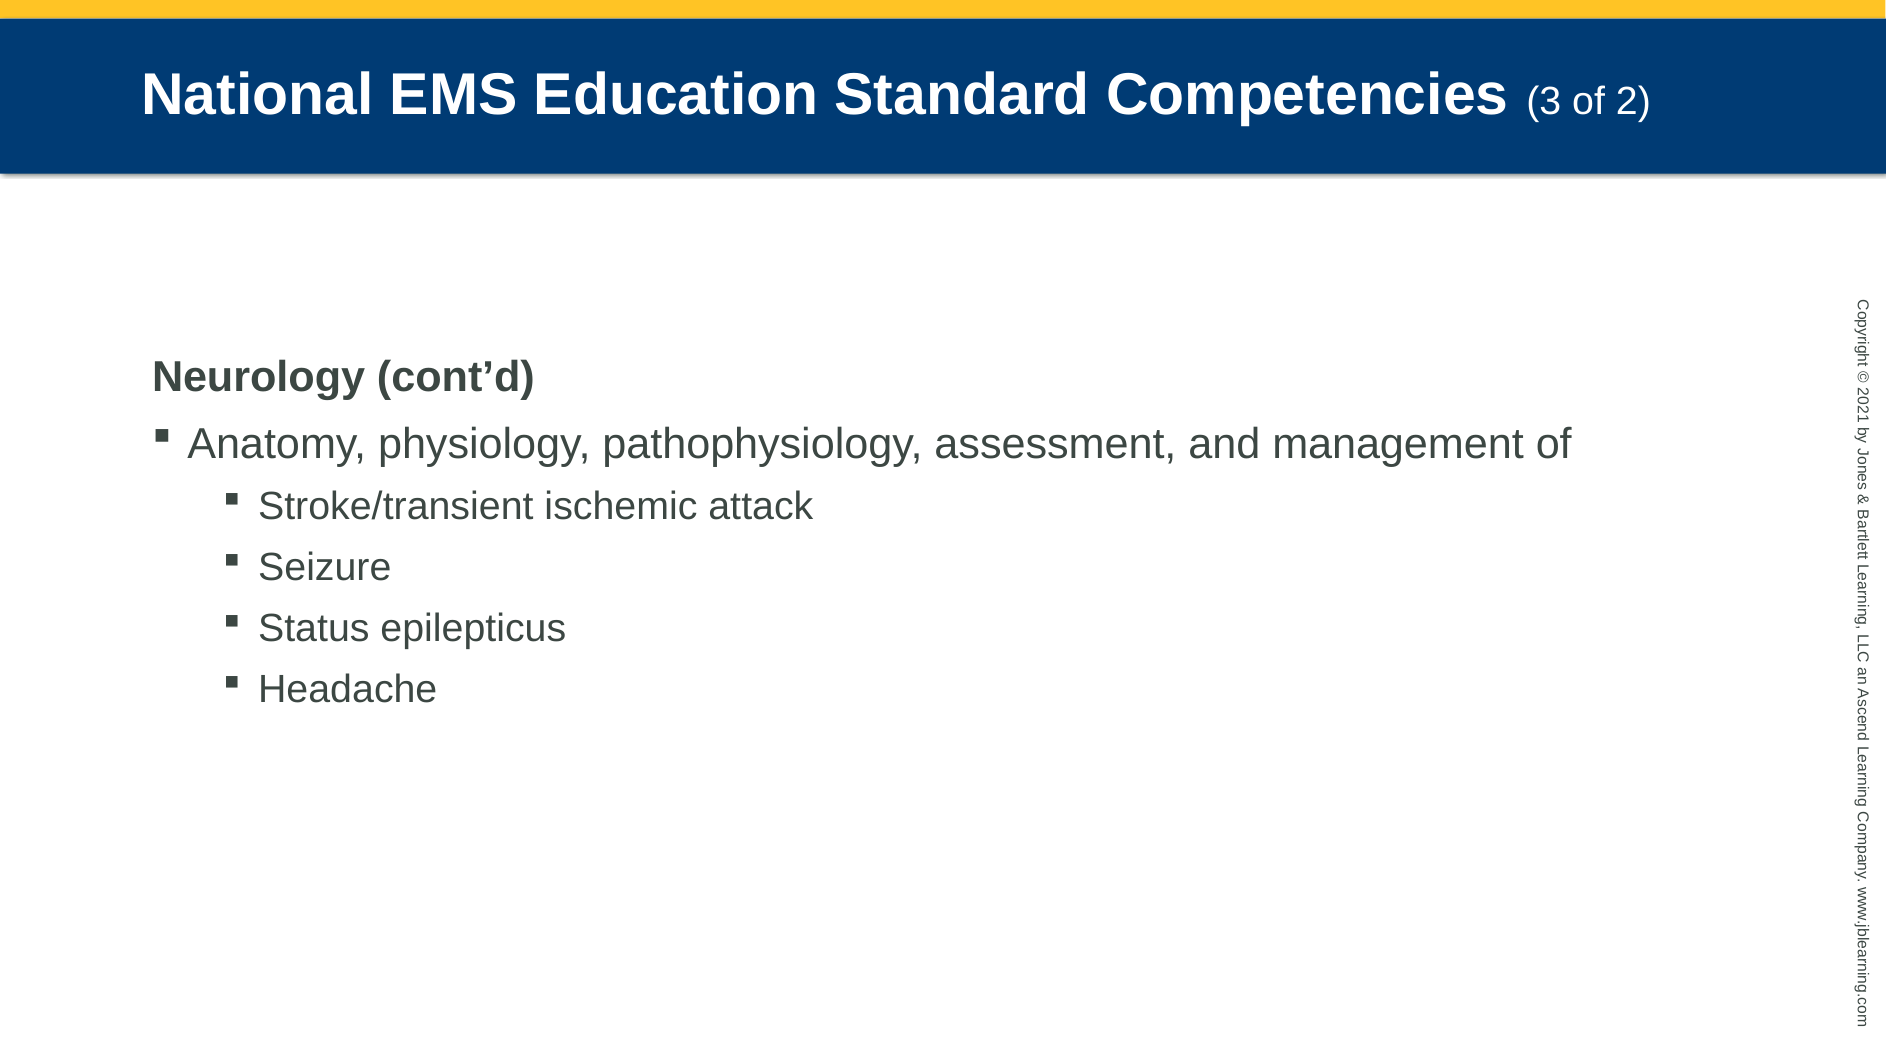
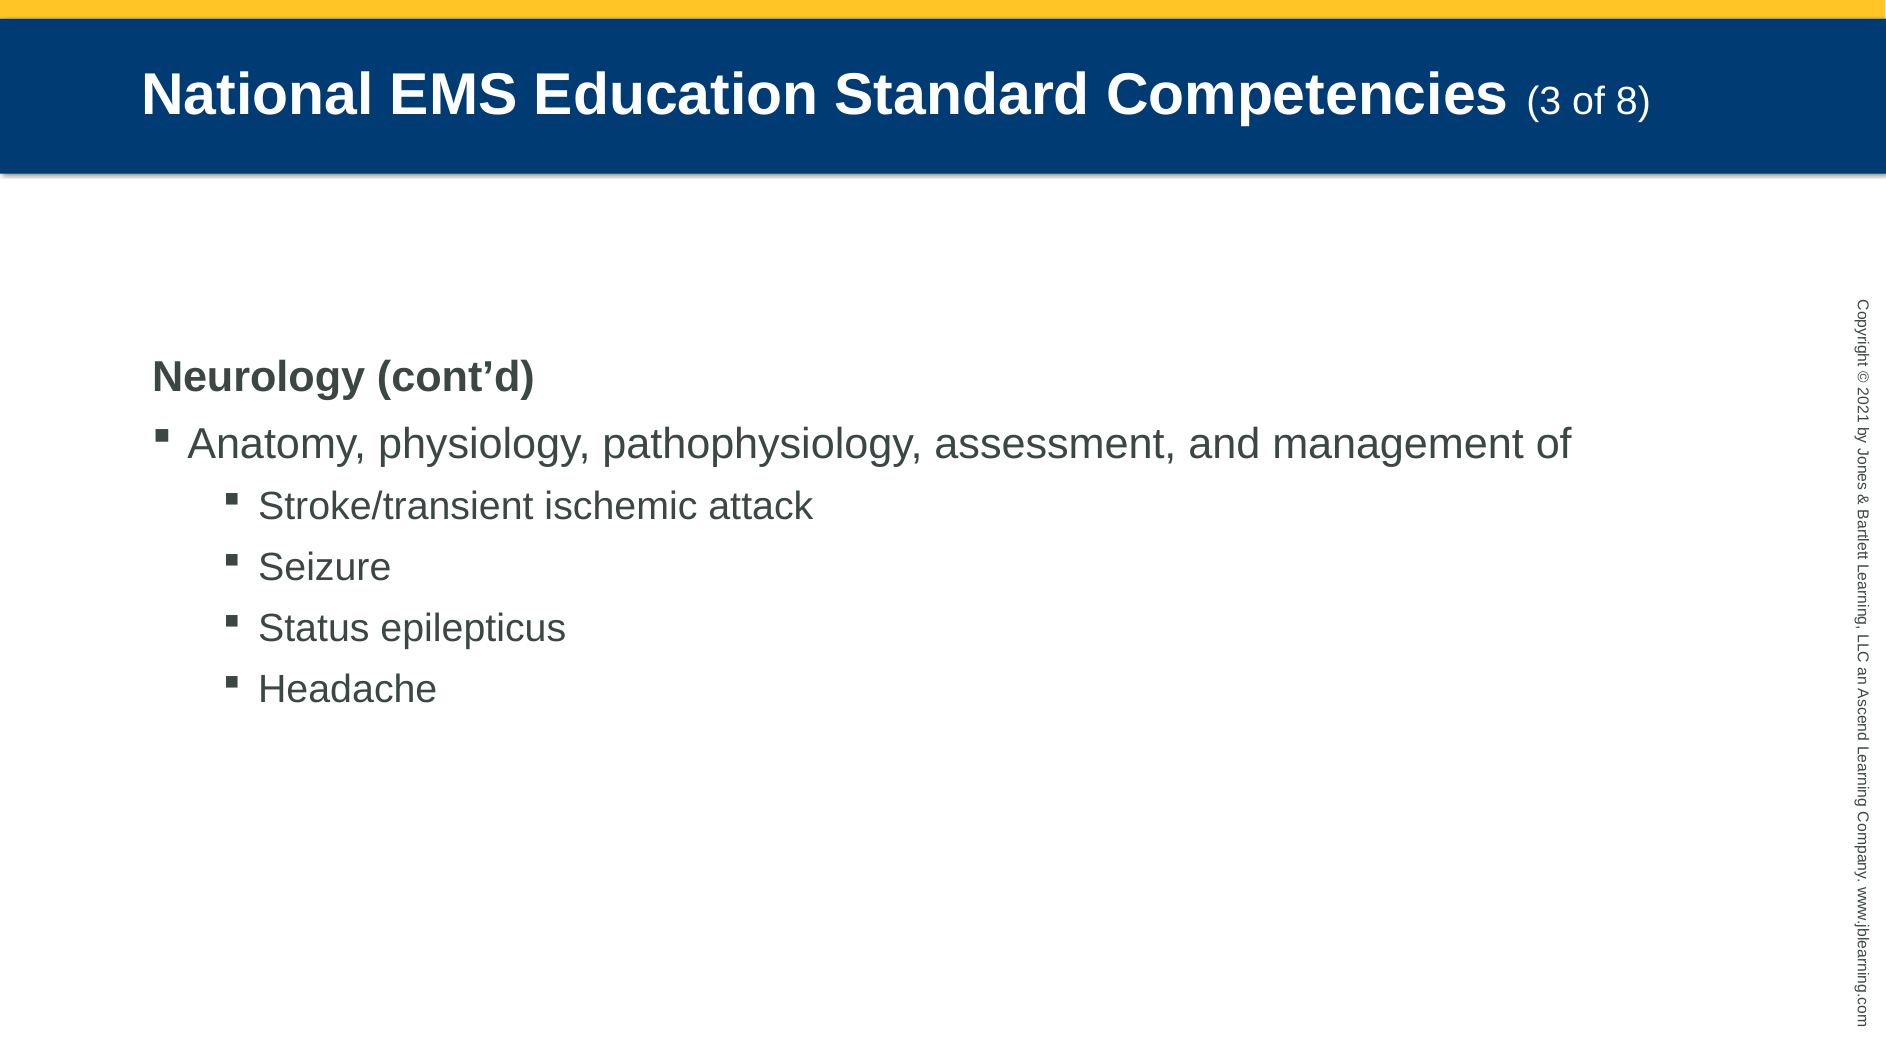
of 2: 2 -> 8
